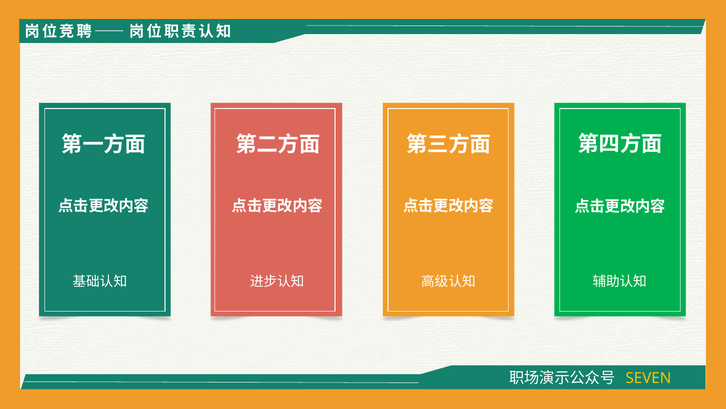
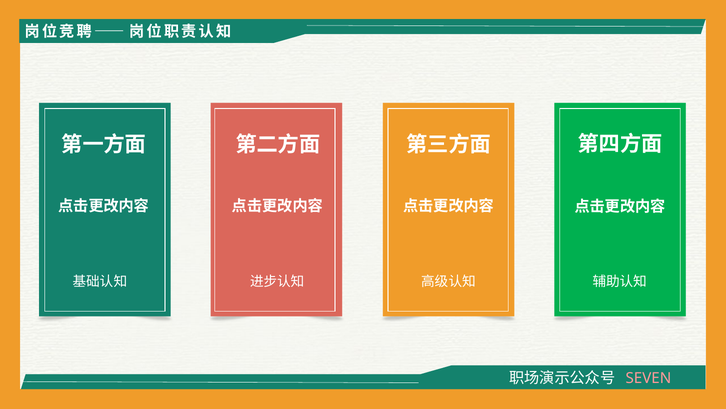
SEVEN colour: yellow -> pink
